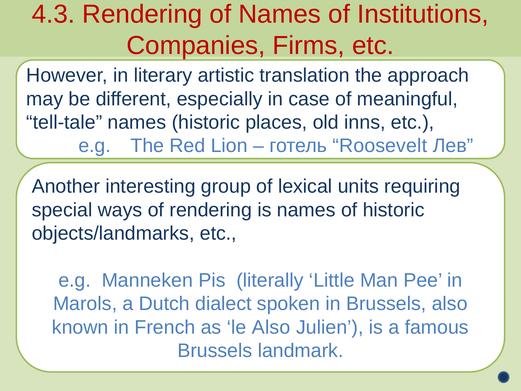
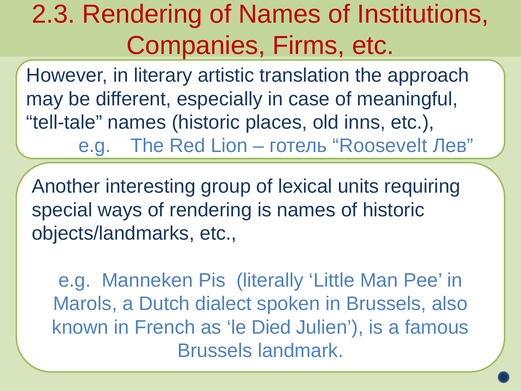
4.3: 4.3 -> 2.3
le Also: Also -> Died
